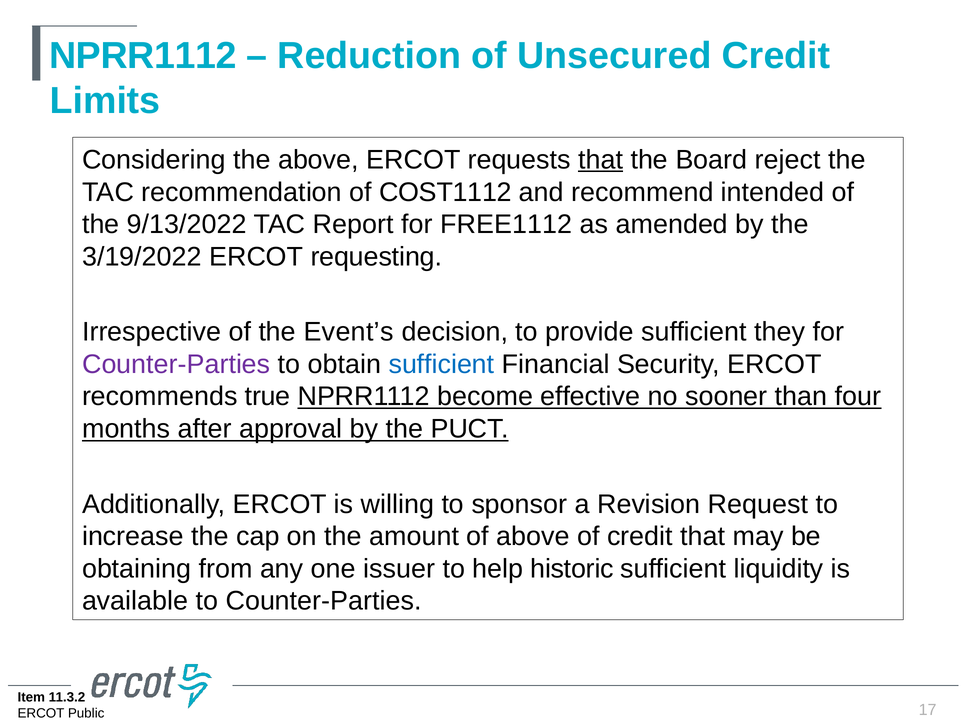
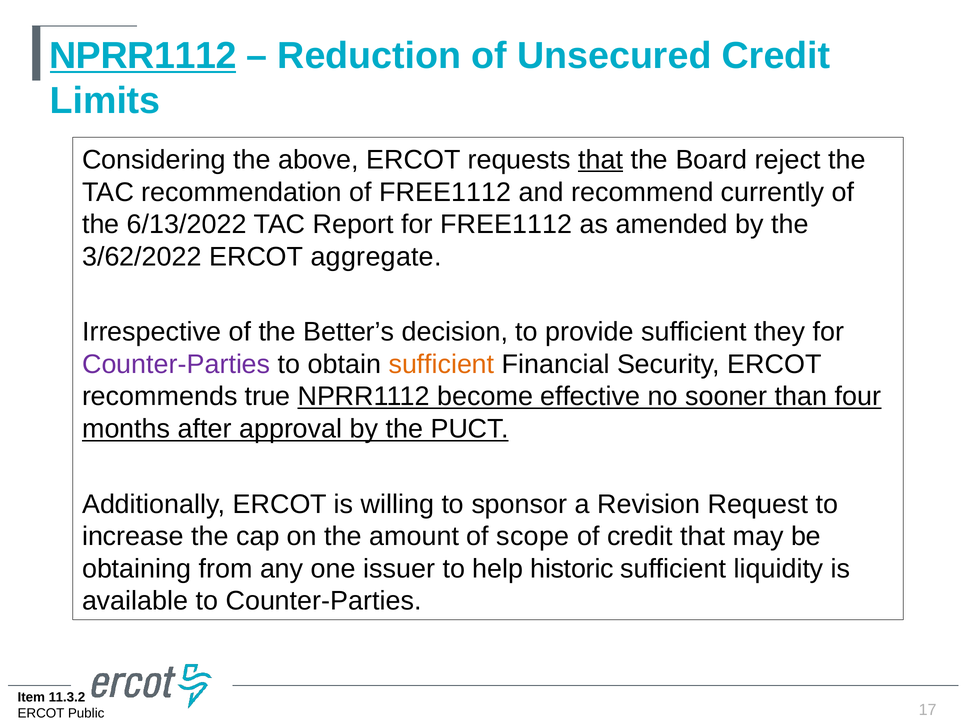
NPRR1112 at (143, 56) underline: none -> present
of COST1112: COST1112 -> FREE1112
intended: intended -> currently
9/13/2022: 9/13/2022 -> 6/13/2022
3/19/2022: 3/19/2022 -> 3/62/2022
requesting: requesting -> aggregate
Event’s: Event’s -> Better’s
sufficient at (441, 364) colour: blue -> orange
of above: above -> scope
